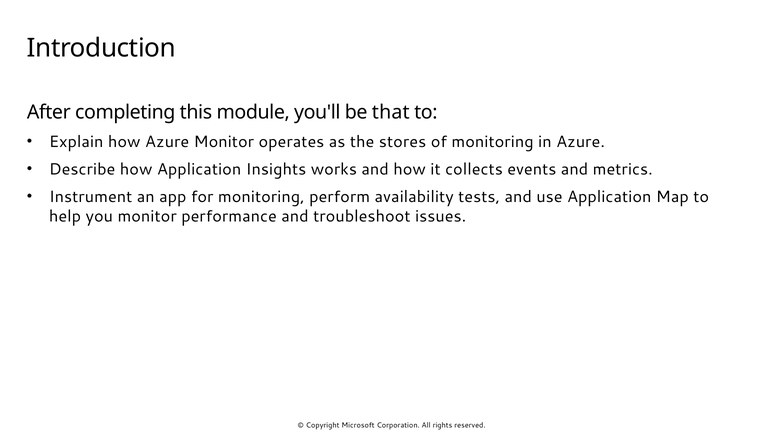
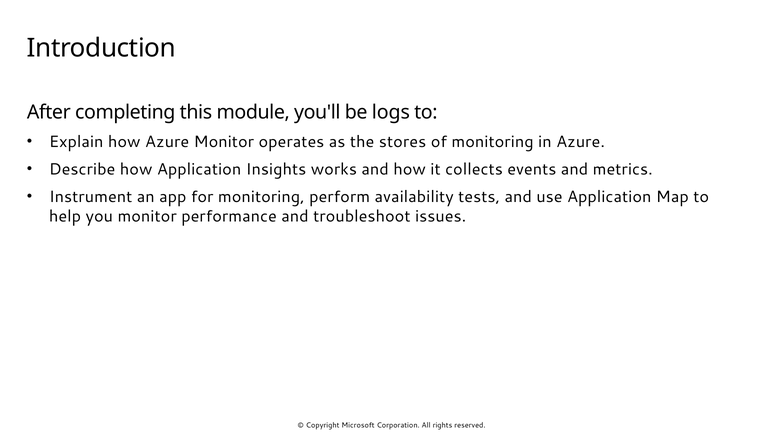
that: that -> logs
